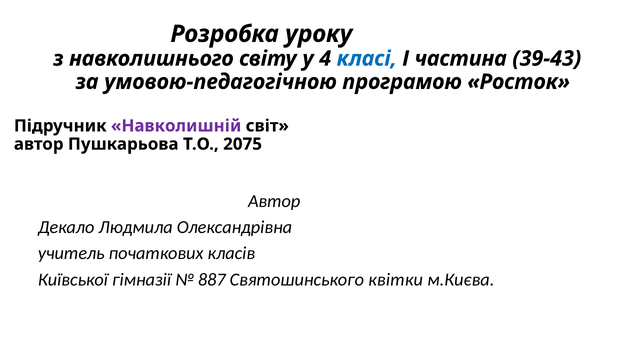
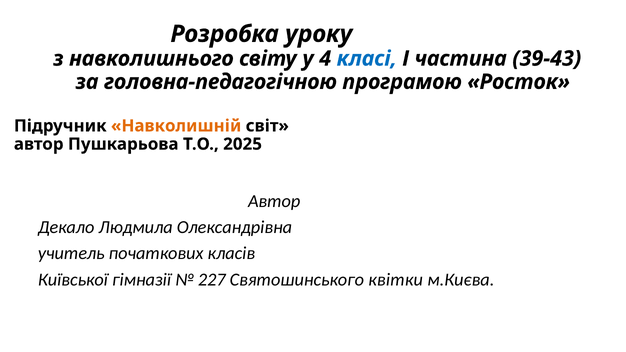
умовою-педагогічною: умовою-педагогічною -> головна-педагогічною
Навколишній colour: purple -> orange
2075: 2075 -> 2025
887: 887 -> 227
